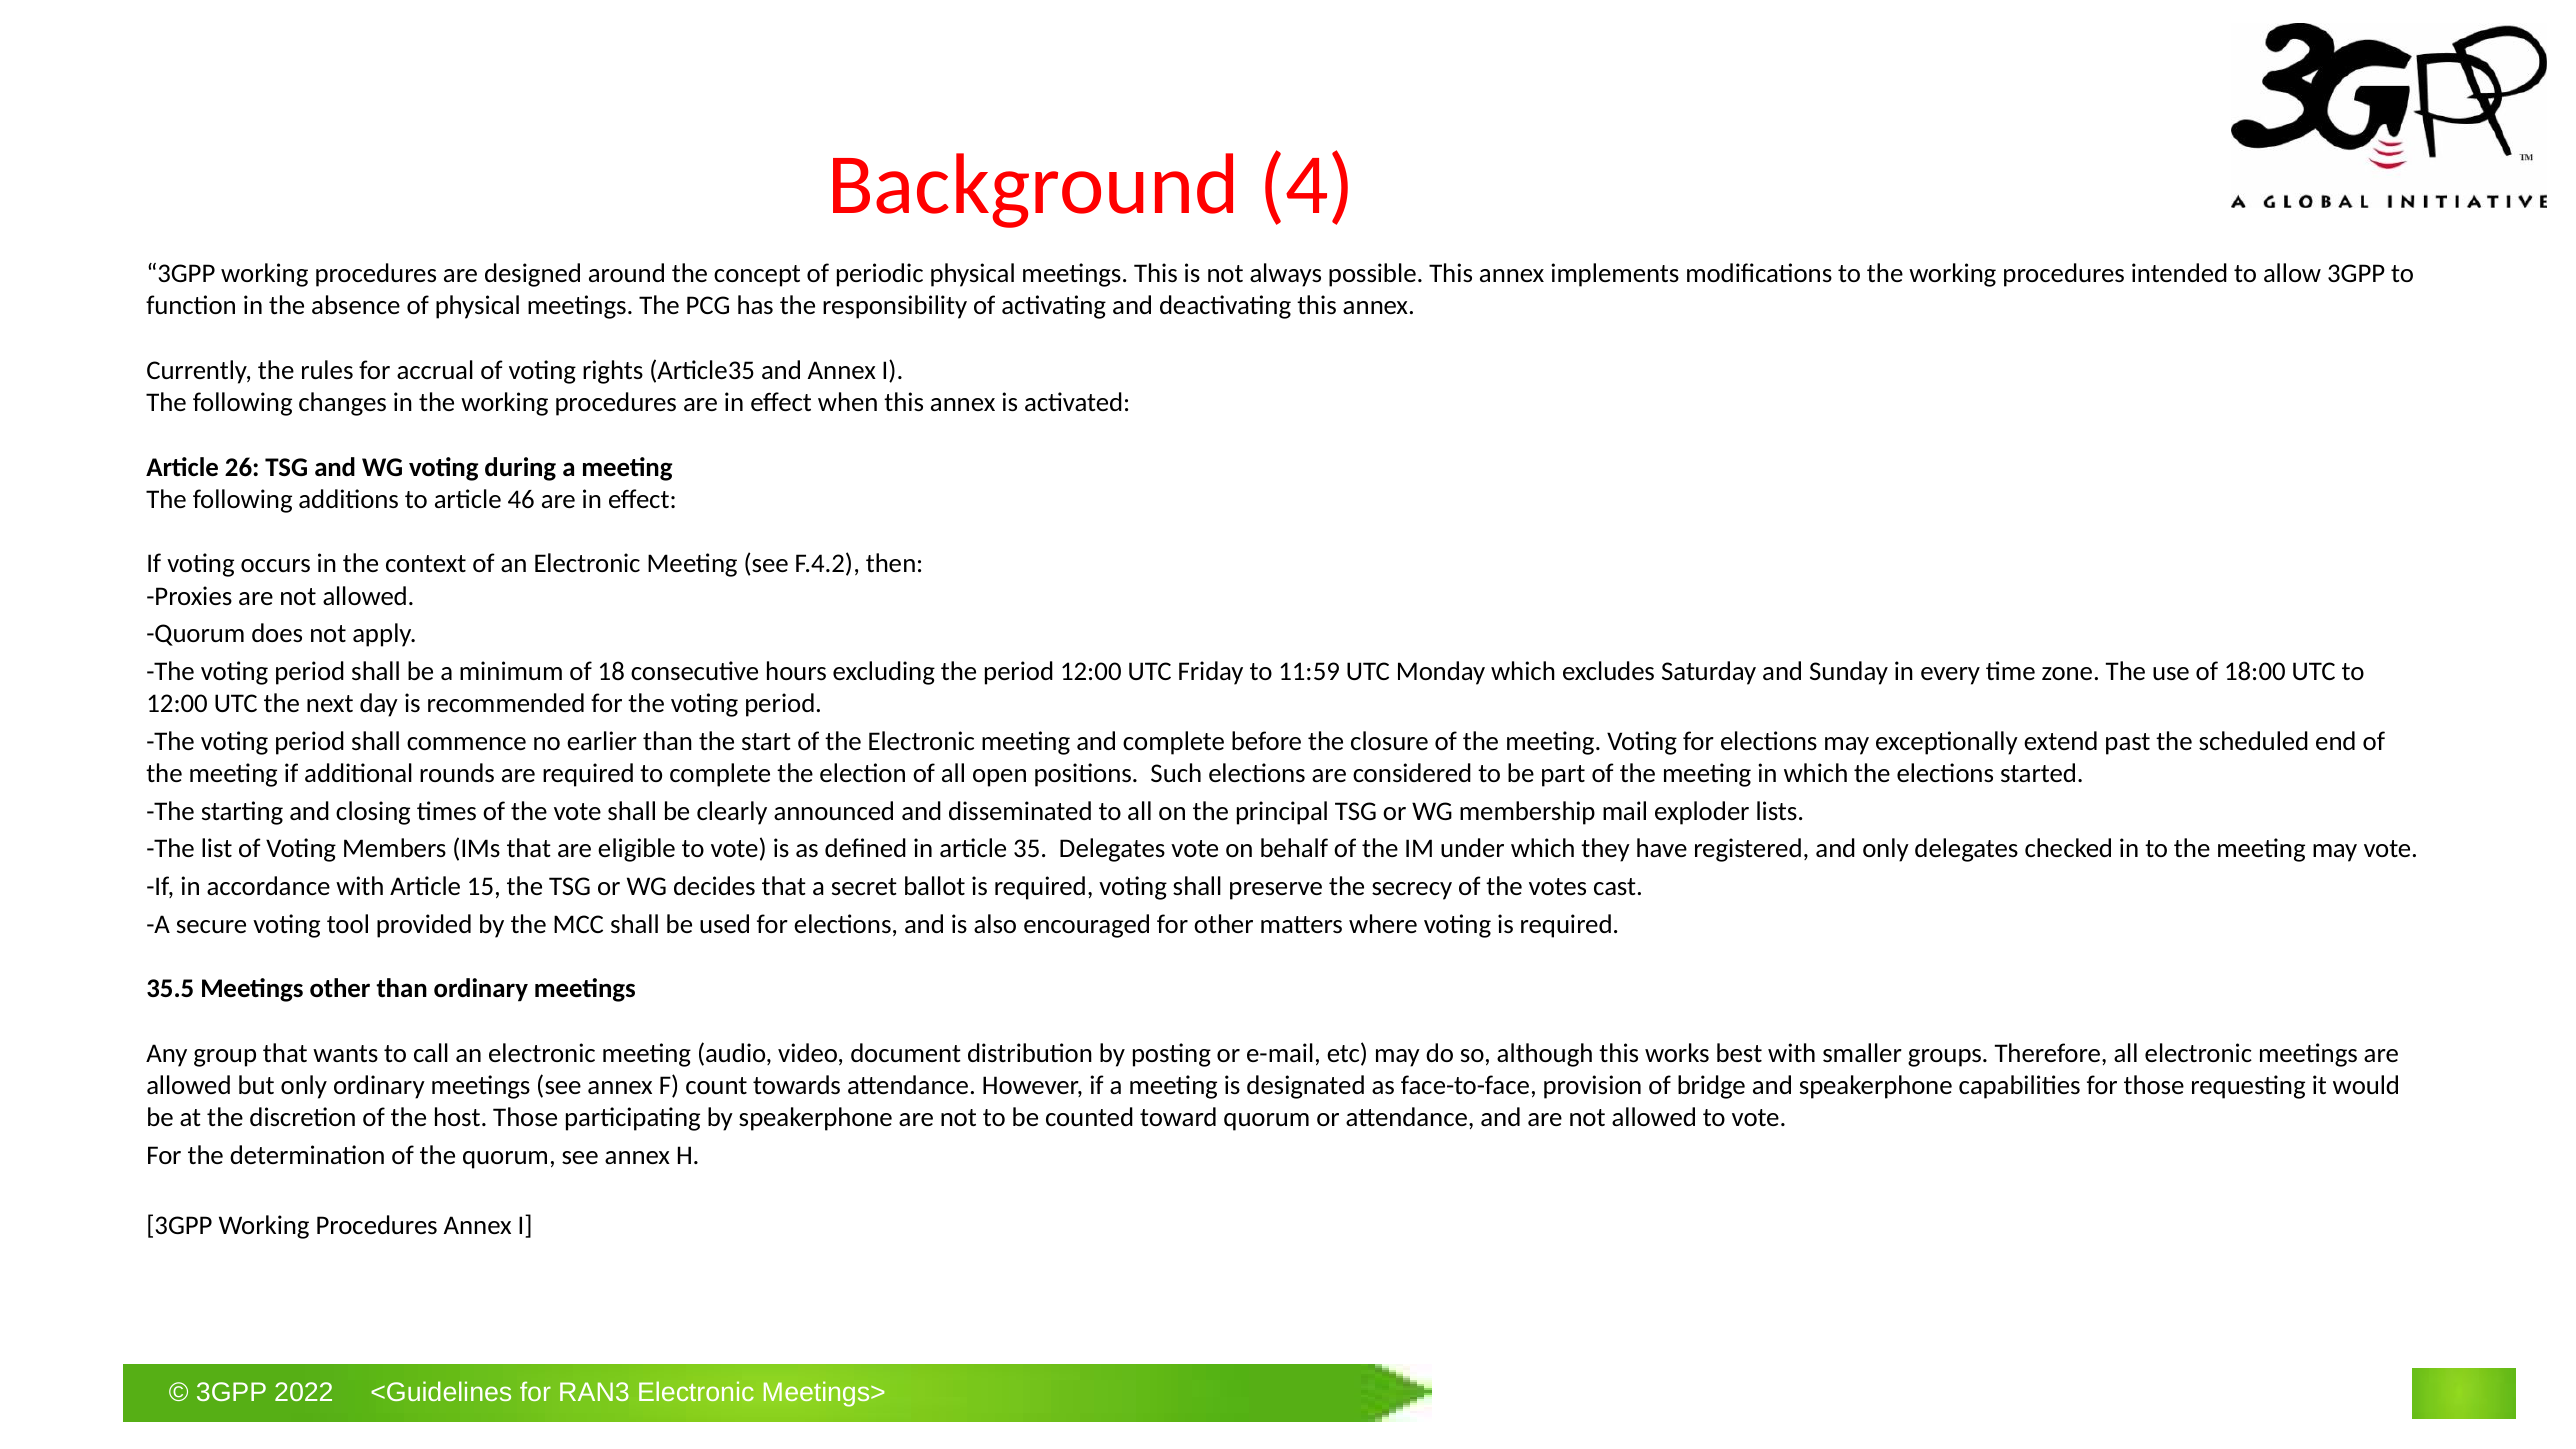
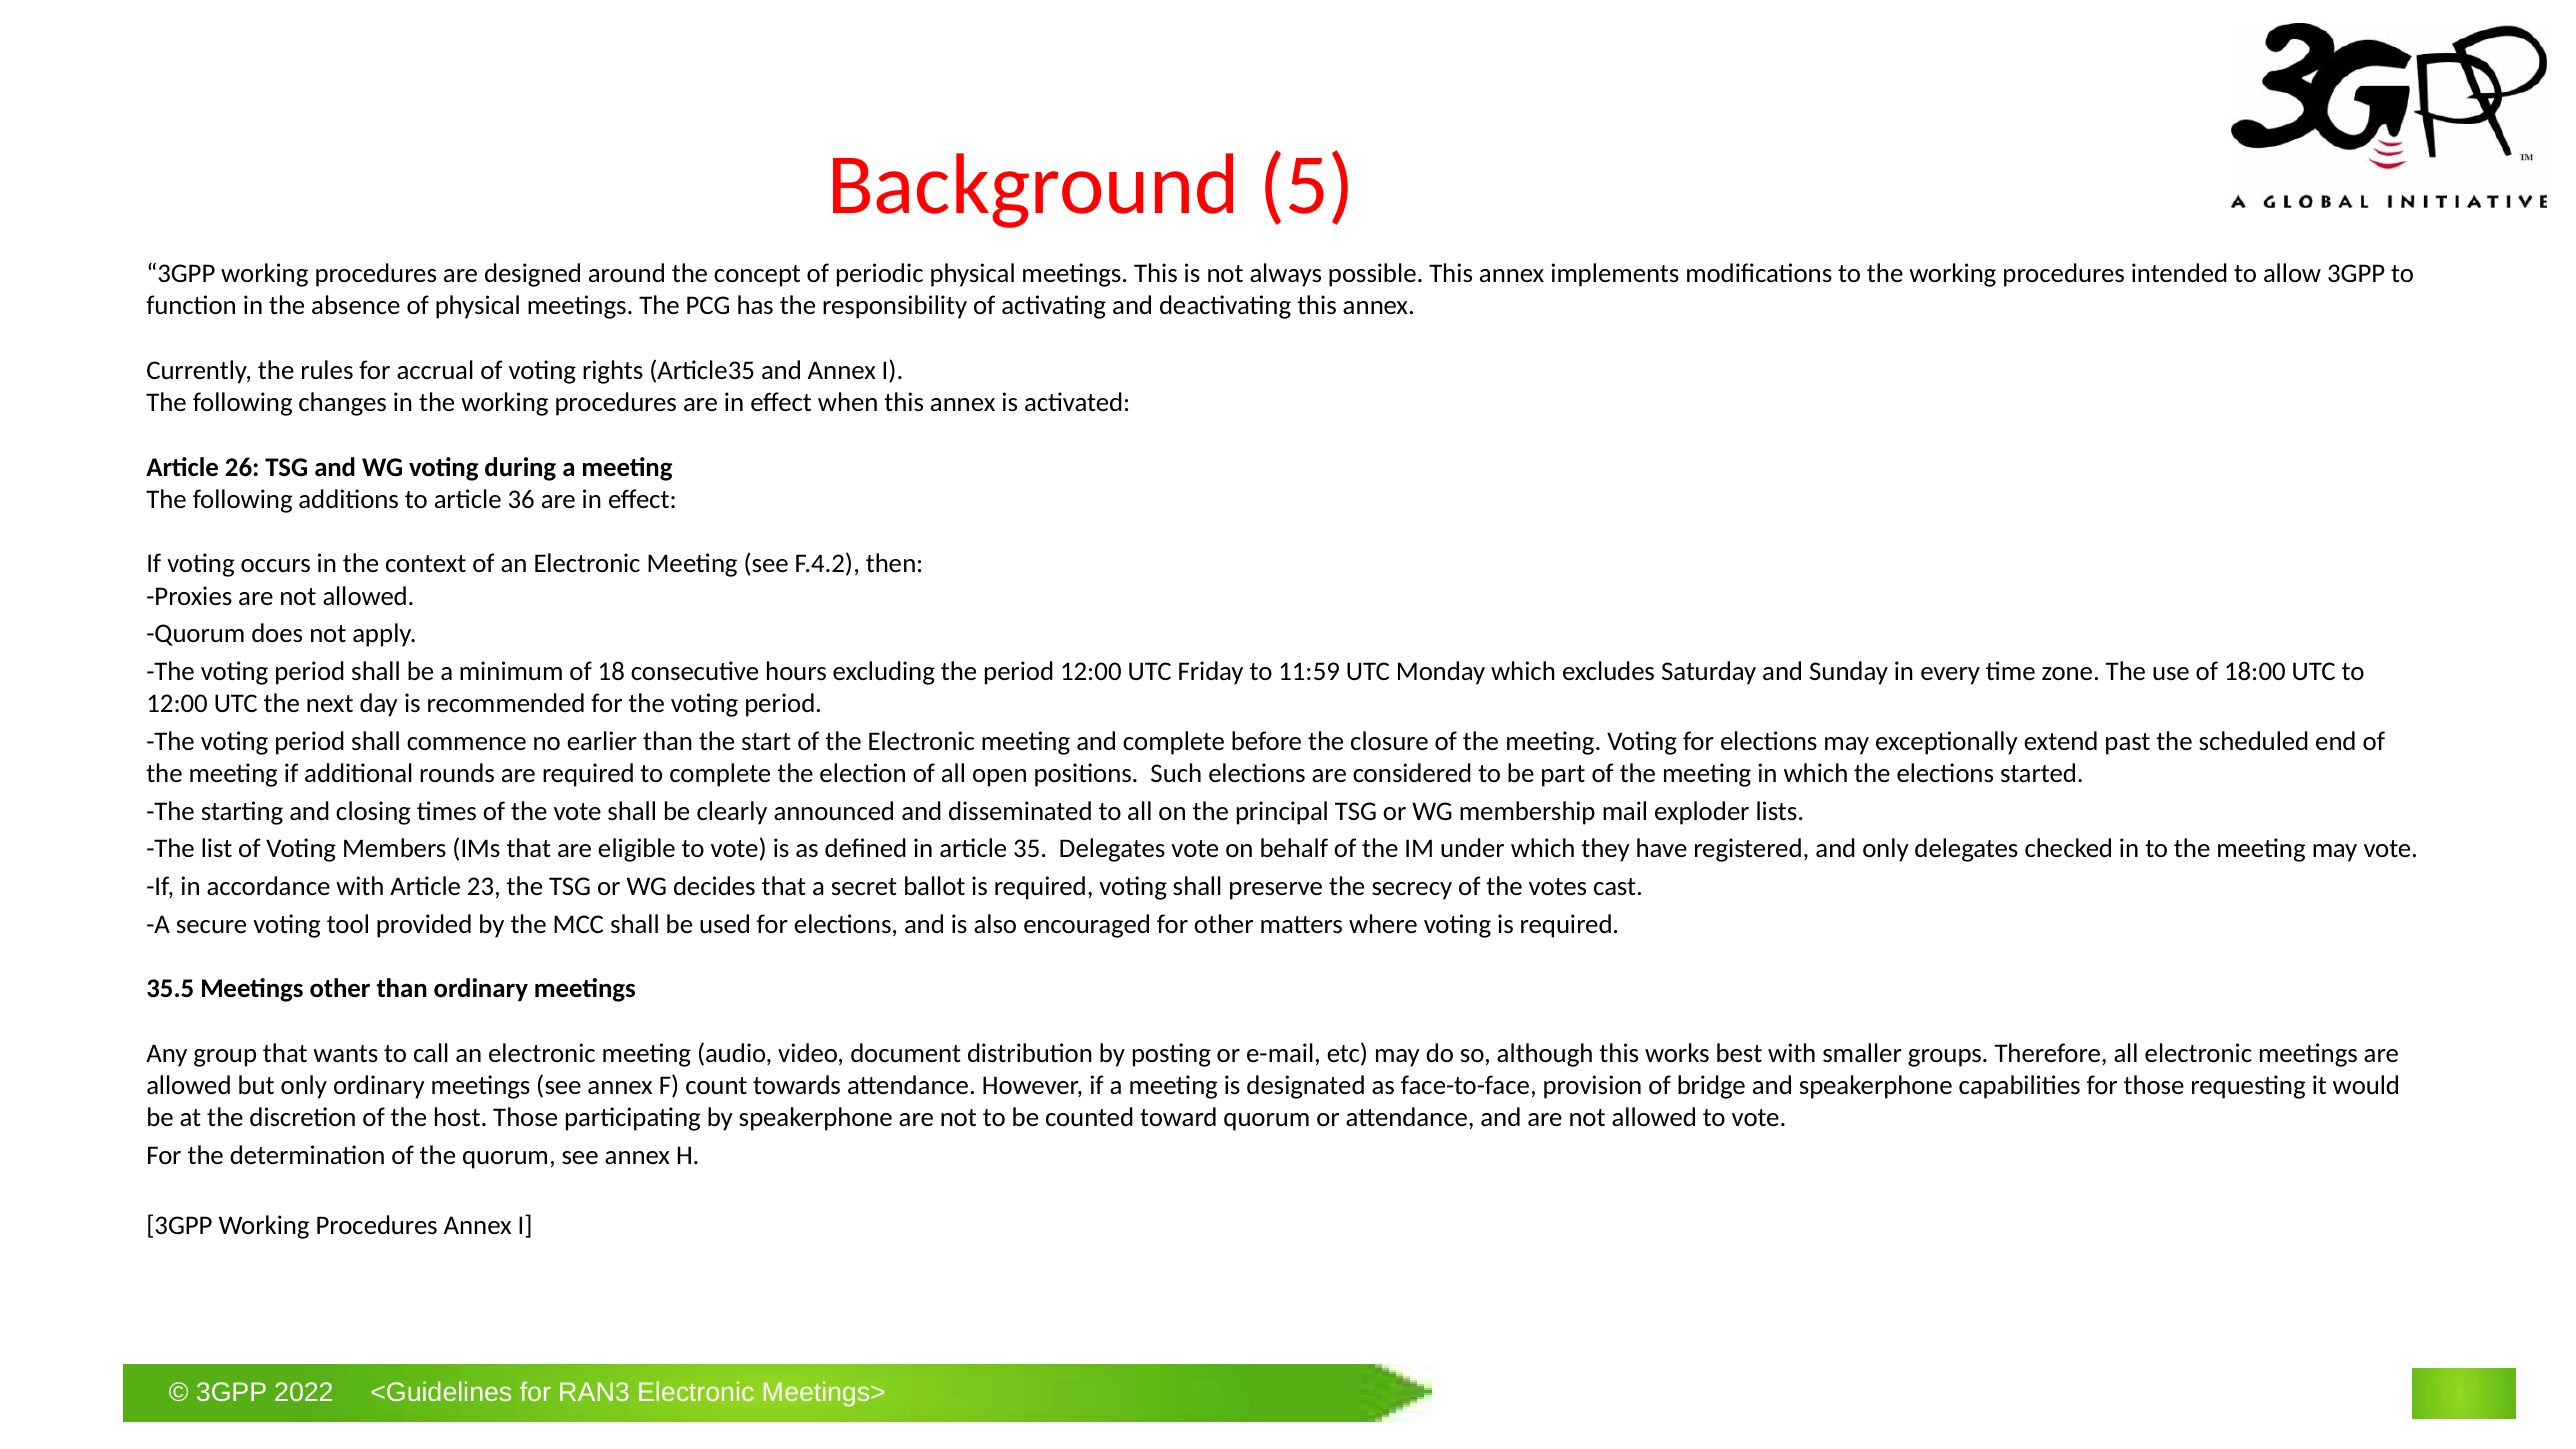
Background 4: 4 -> 5
46: 46 -> 36
15: 15 -> 23
